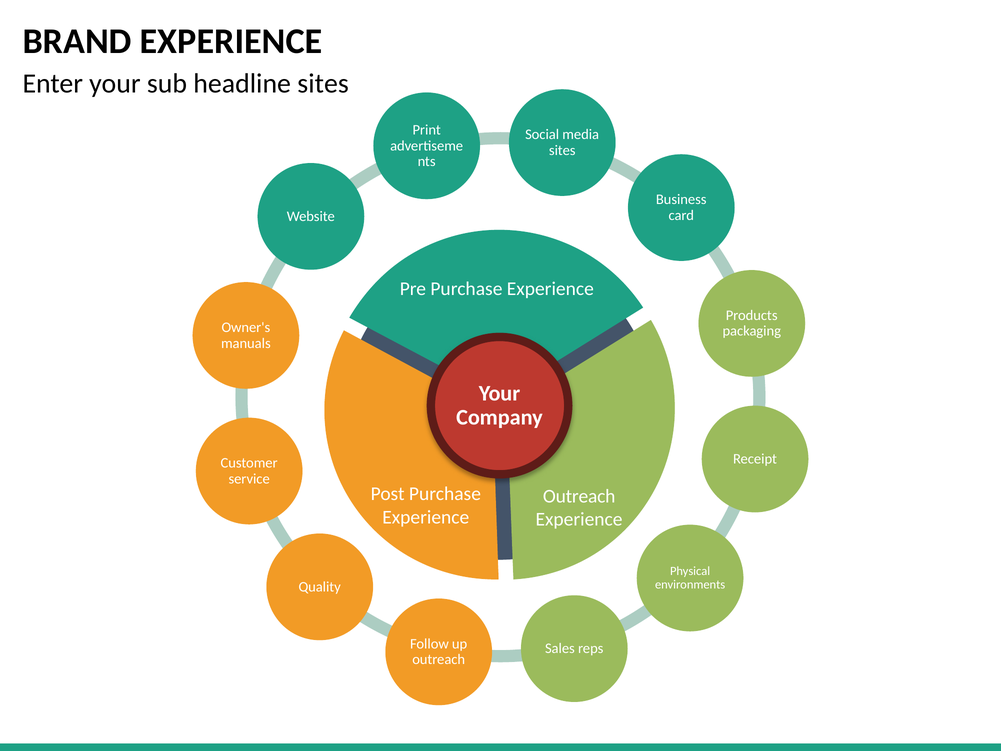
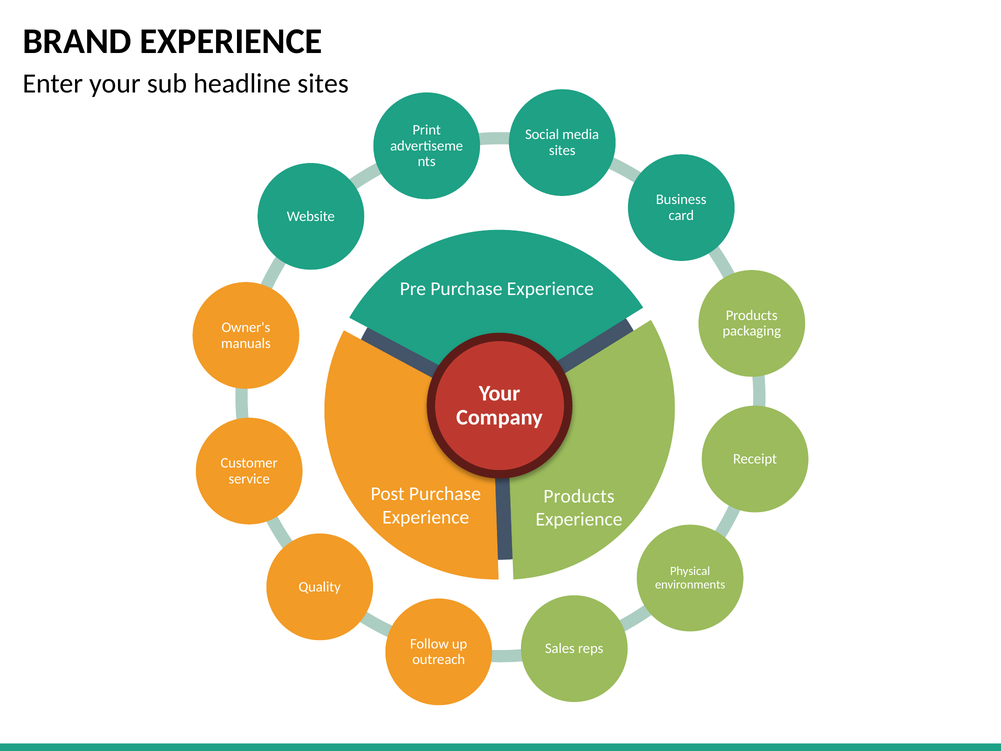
Outreach at (579, 496): Outreach -> Products
